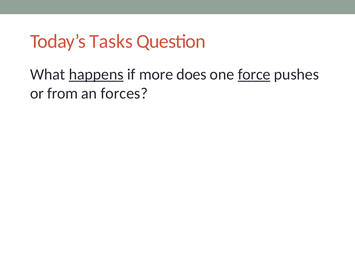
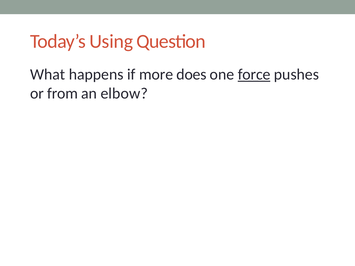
Tasks: Tasks -> Using
happens underline: present -> none
forces: forces -> elbow
